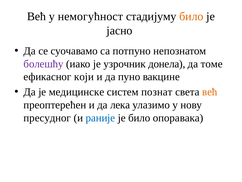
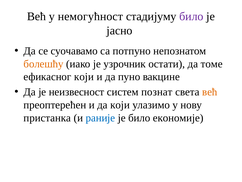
било at (191, 16) colour: orange -> purple
болешћу colour: purple -> orange
донела: донела -> остати
медицинске: медицинске -> неизвесност
да лека: лека -> који
пресудног: пресудног -> пристанка
опоравака: опоравака -> економије
